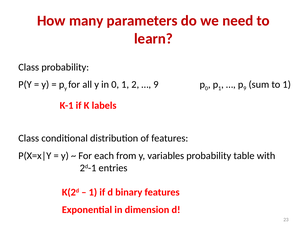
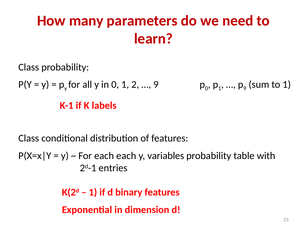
each from: from -> each
